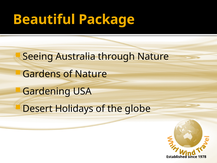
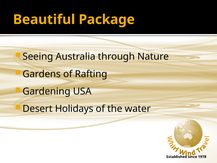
of Nature: Nature -> Rafting
globe: globe -> water
